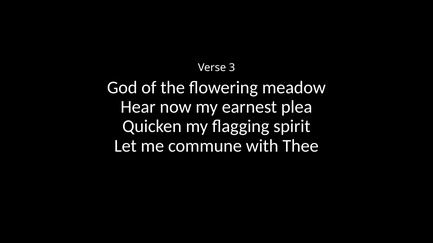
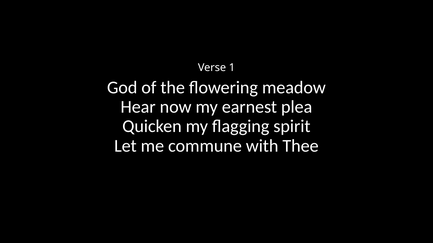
3: 3 -> 1
